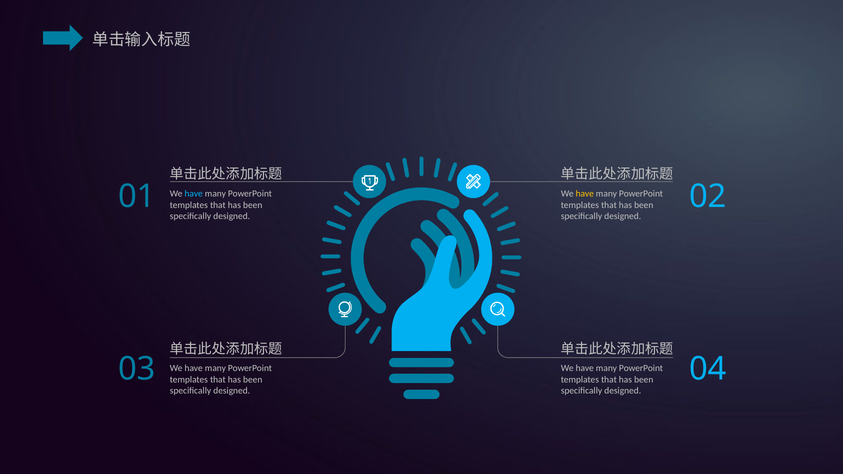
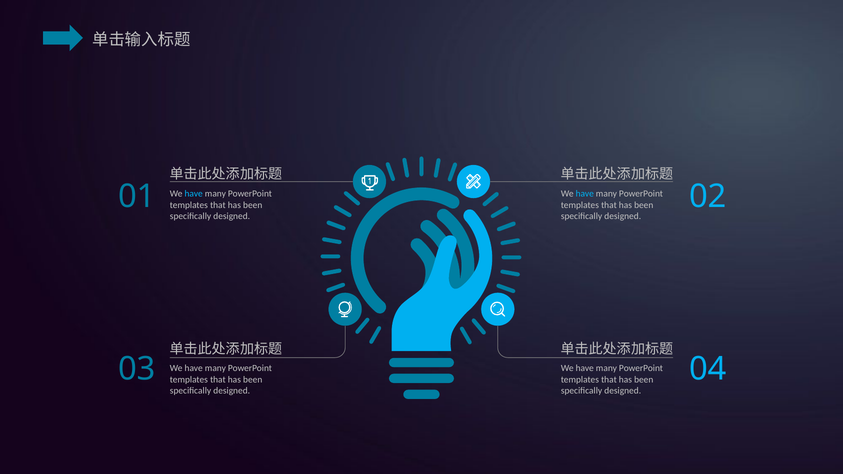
have at (585, 194) colour: yellow -> light blue
